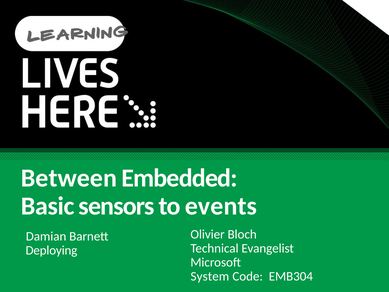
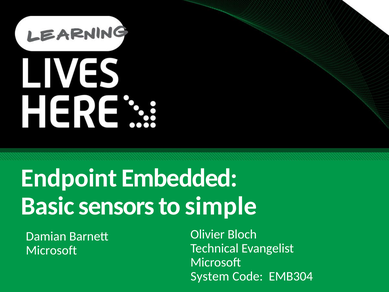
Between: Between -> Endpoint
events: events -> simple
Deploying at (51, 250): Deploying -> Microsoft
